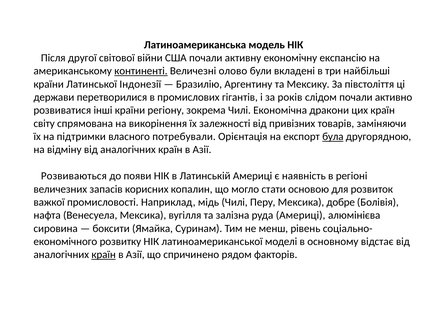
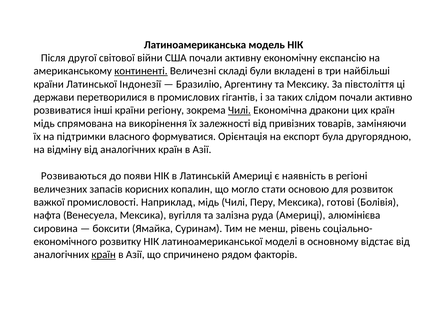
олово: олово -> складі
років: років -> таких
Чилі at (239, 110) underline: none -> present
світу at (44, 123): світу -> мідь
потребували: потребували -> формуватися
була underline: present -> none
добре: добре -> готові
